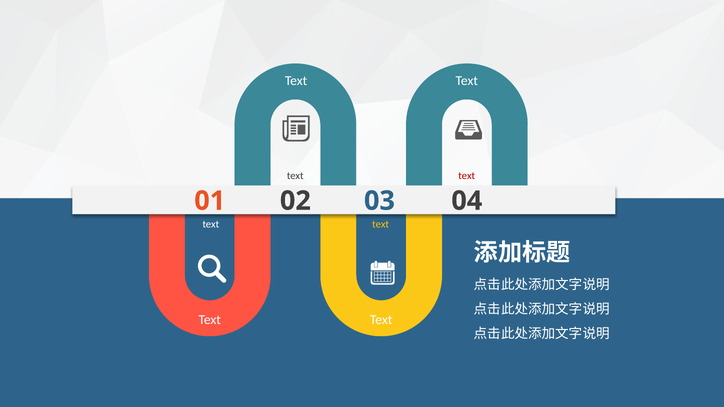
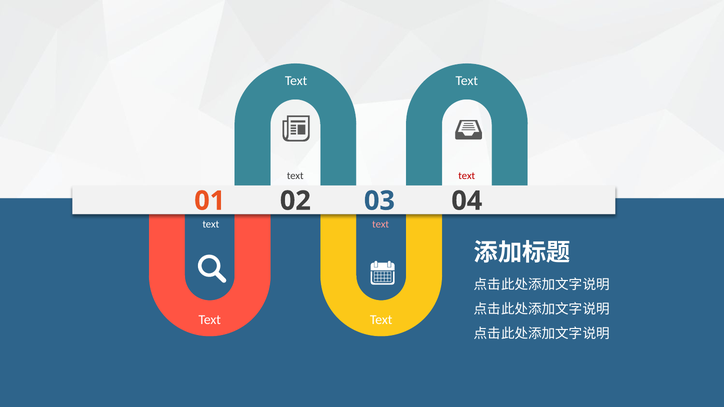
text at (381, 224) colour: yellow -> pink
